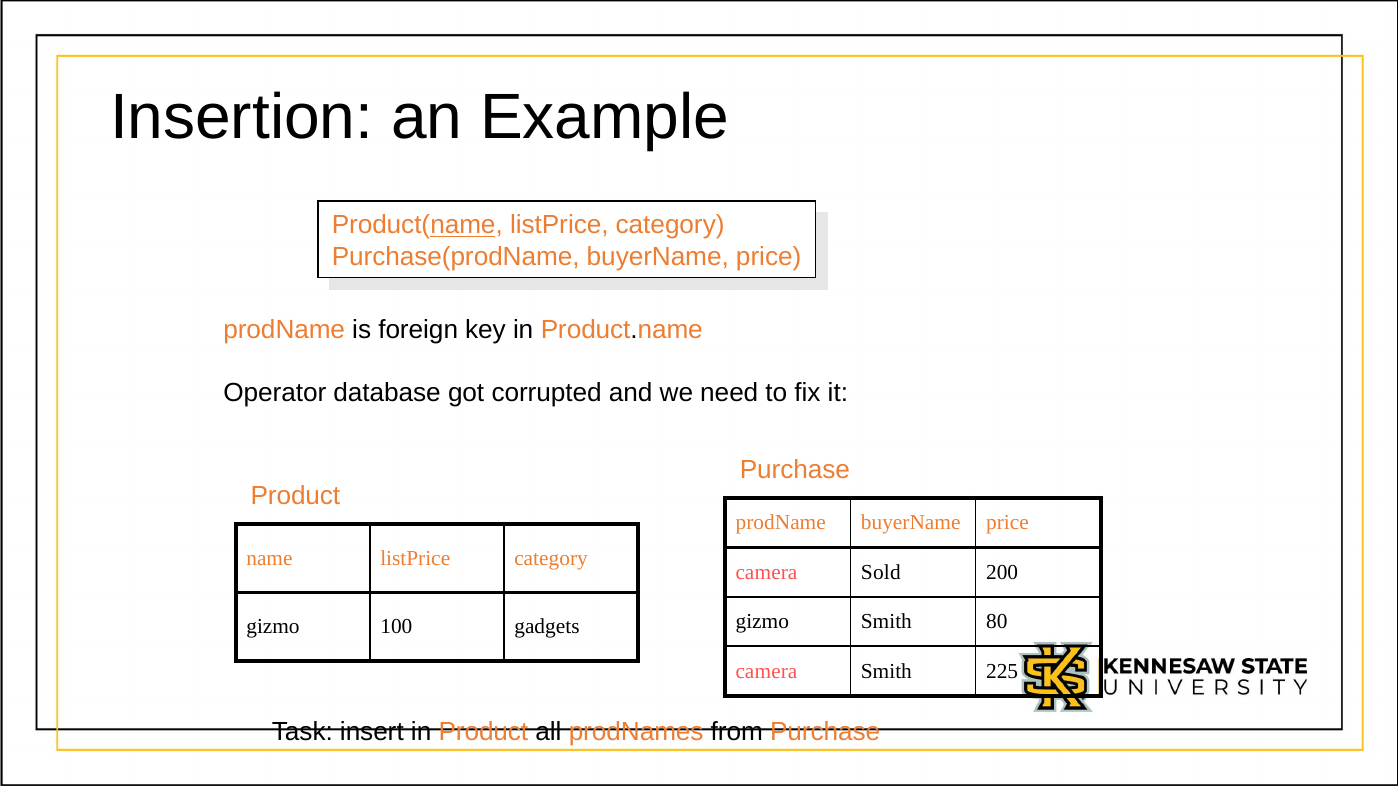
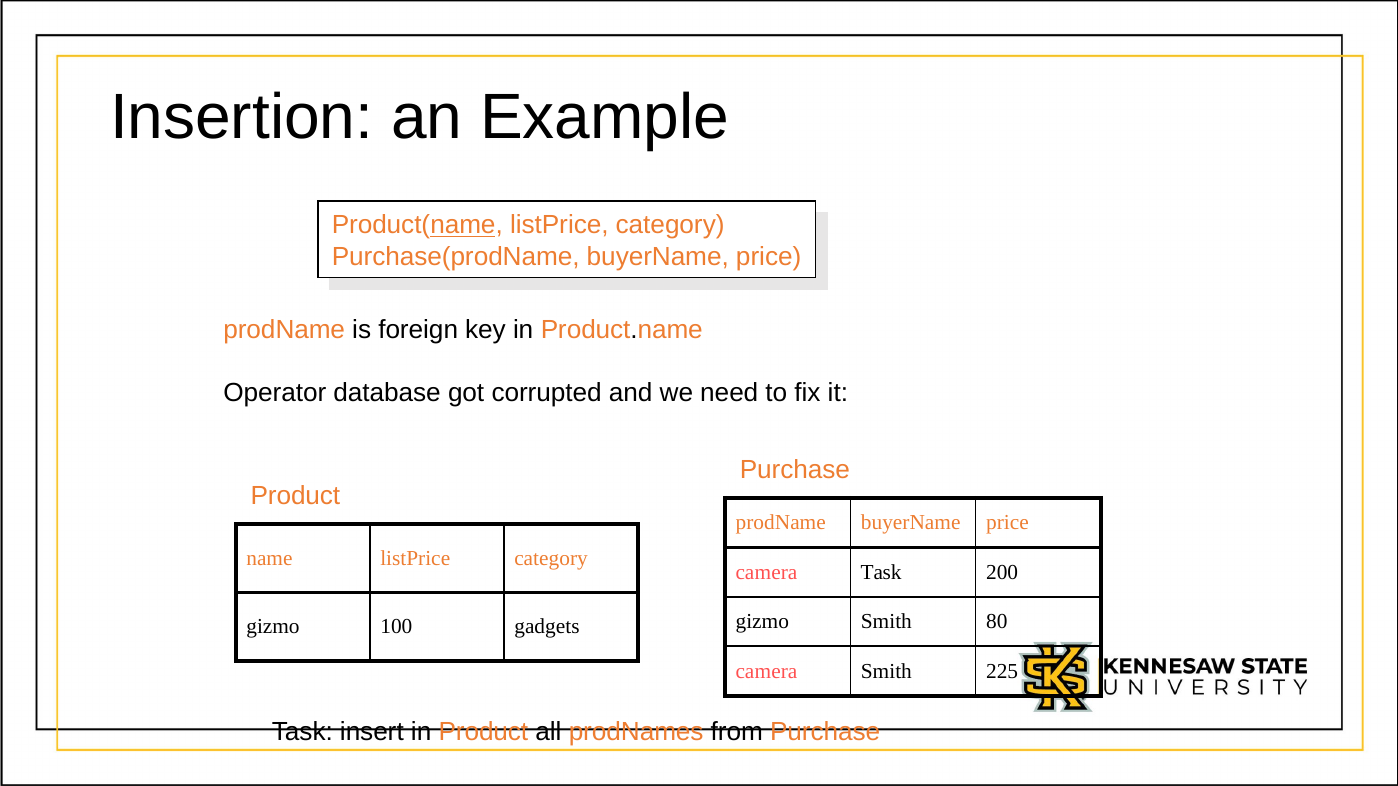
camera Sold: Sold -> Task
